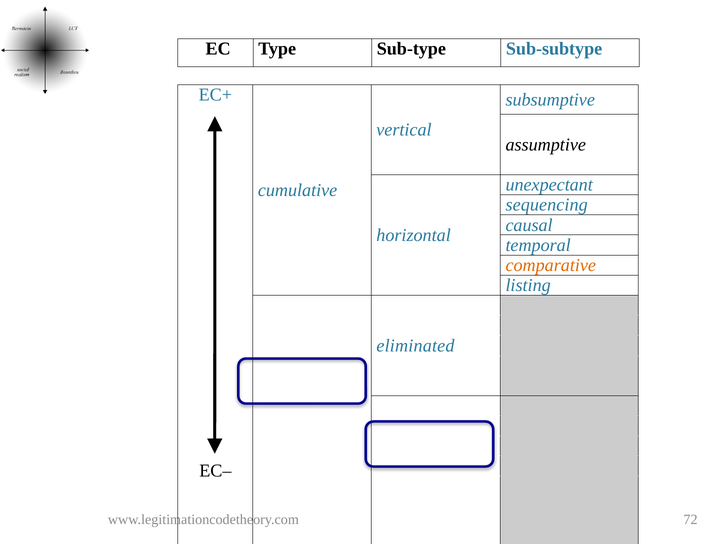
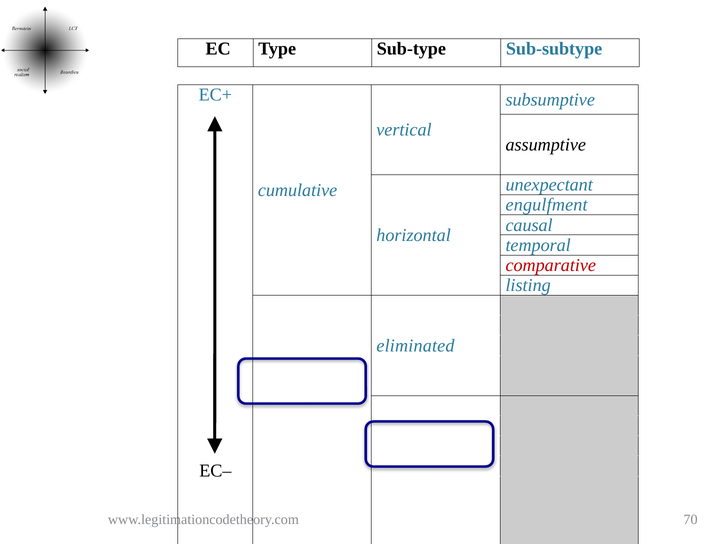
sequencing: sequencing -> engulfment
comparative colour: orange -> red
72: 72 -> 70
